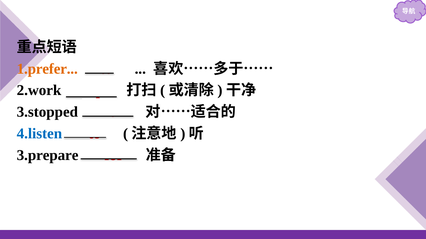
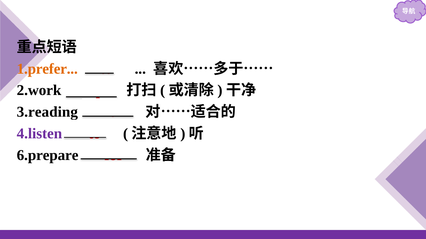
3.stopped: 3.stopped -> 3.reading
4.listen colour: blue -> purple
3.prepare: 3.prepare -> 6.prepare
